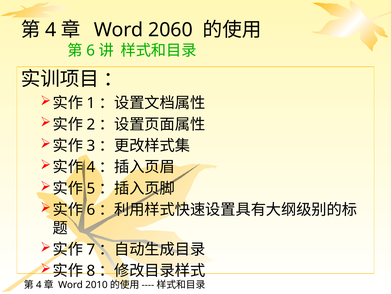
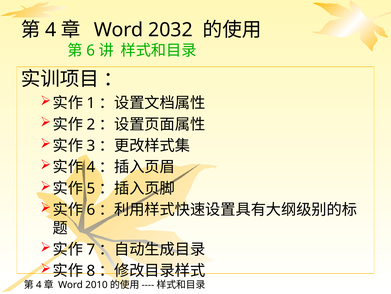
2060: 2060 -> 2032
